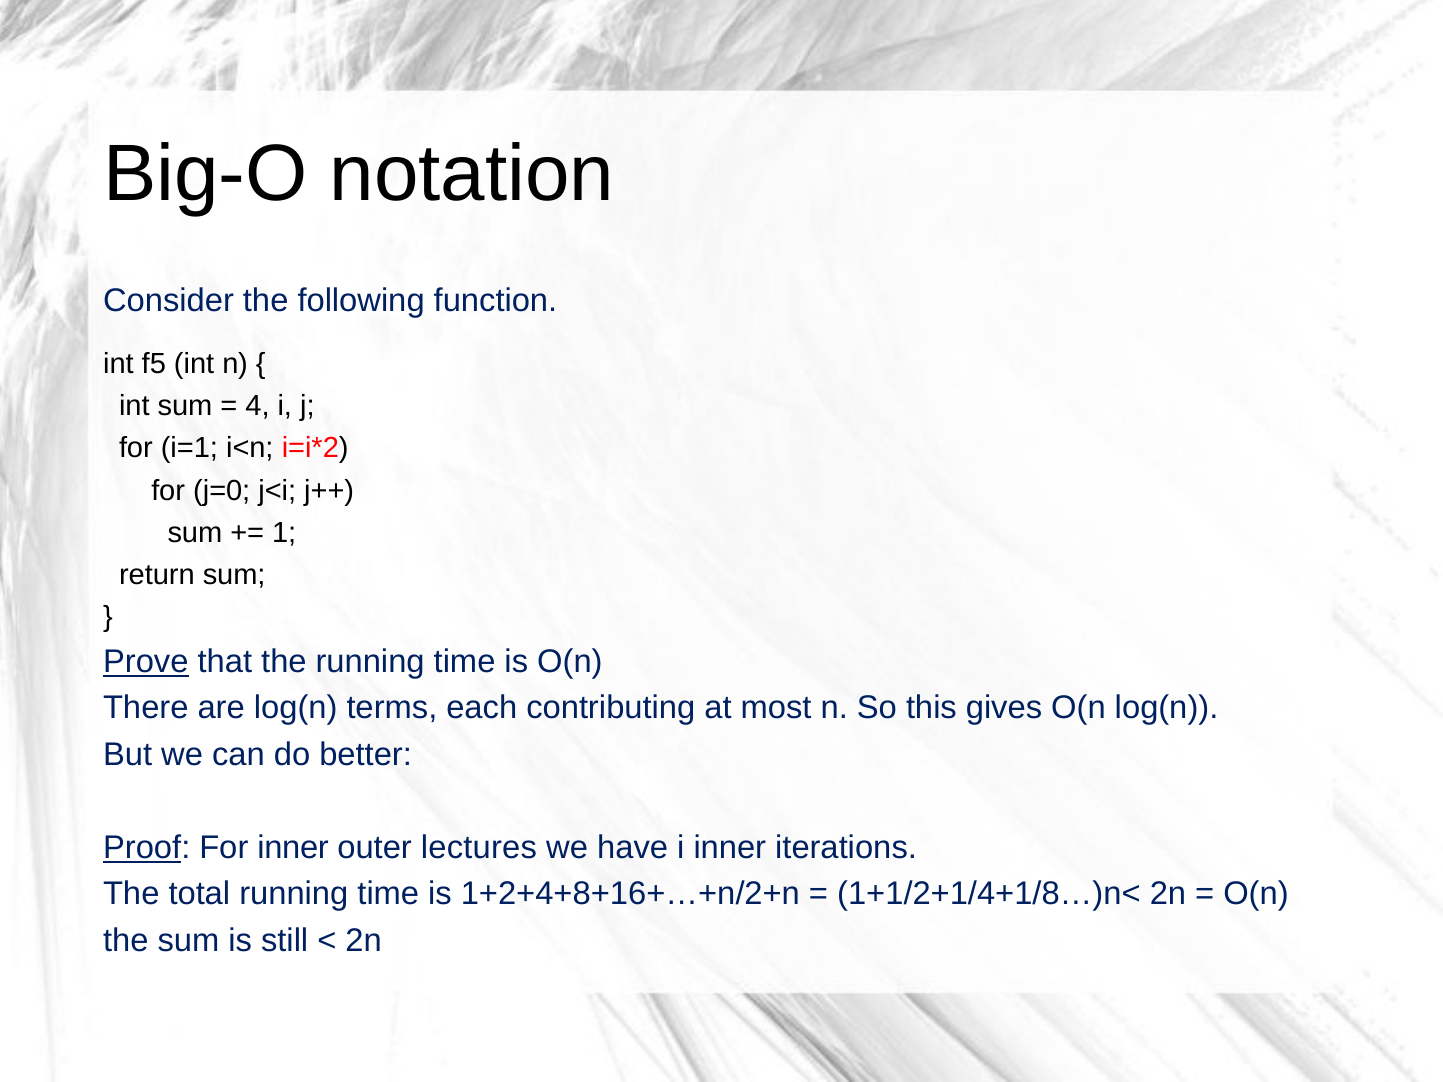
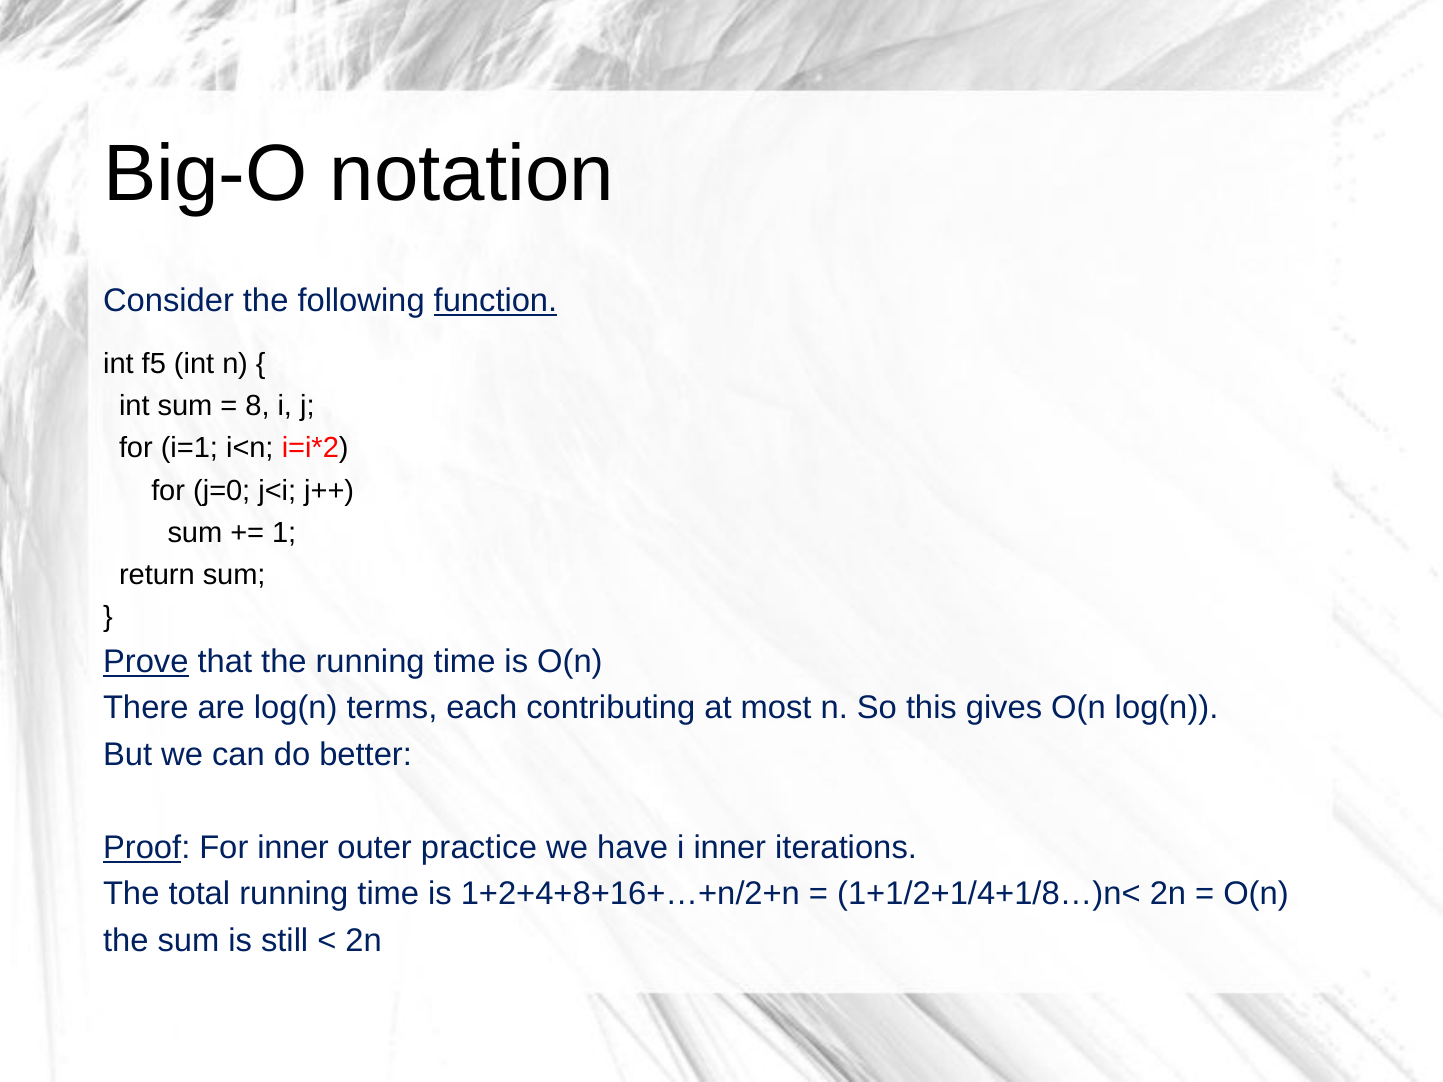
function underline: none -> present
4: 4 -> 8
lectures: lectures -> practice
